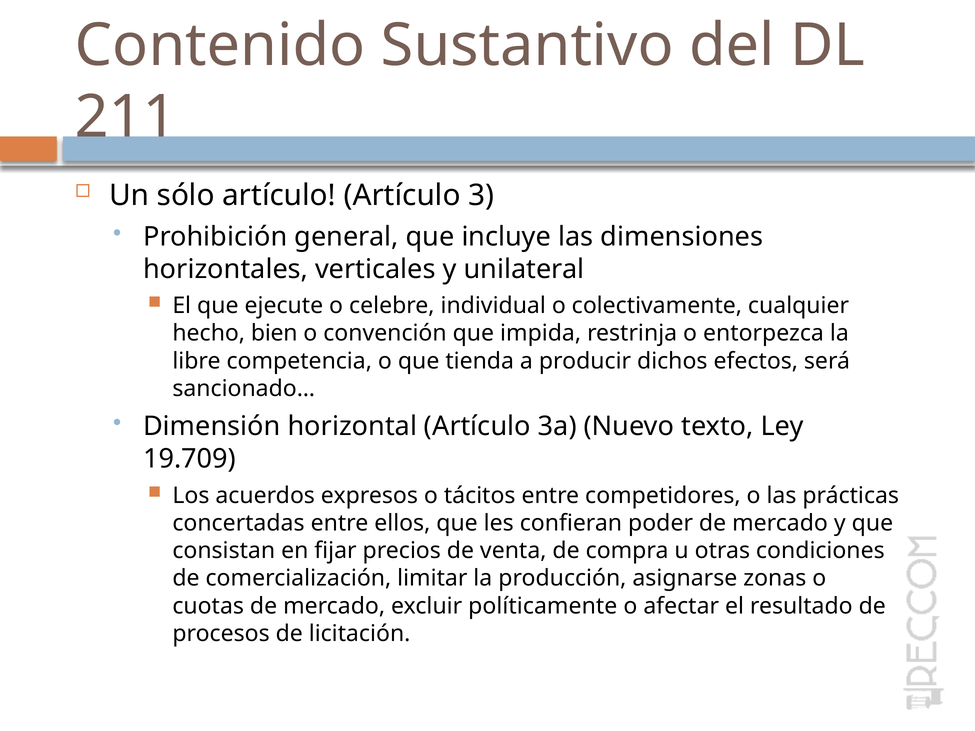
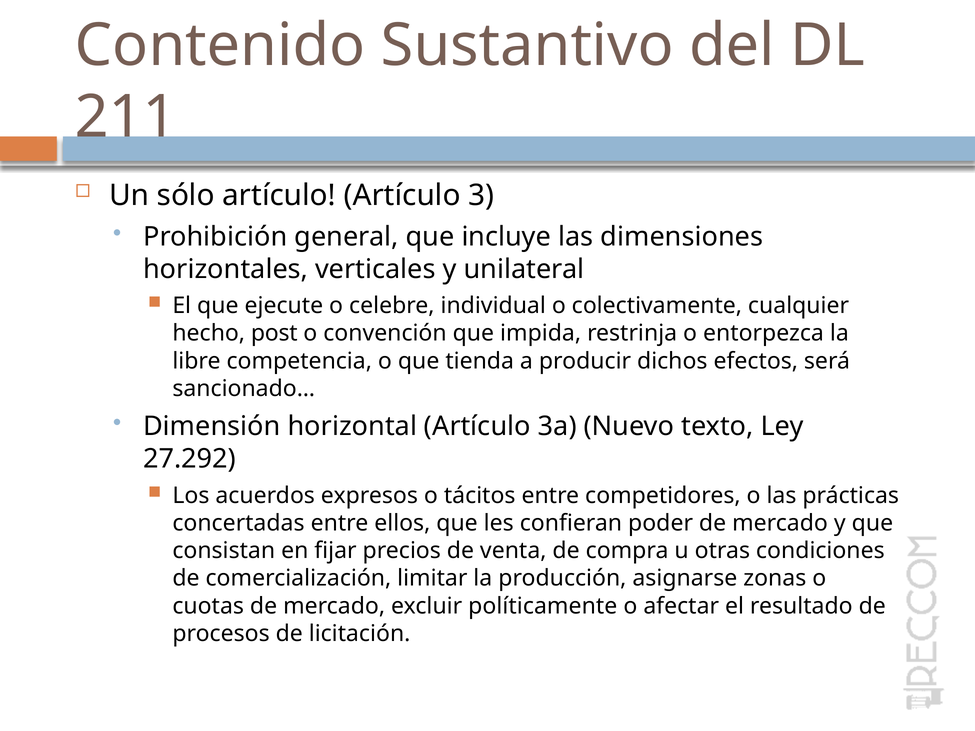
bien: bien -> post
19.709: 19.709 -> 27.292
